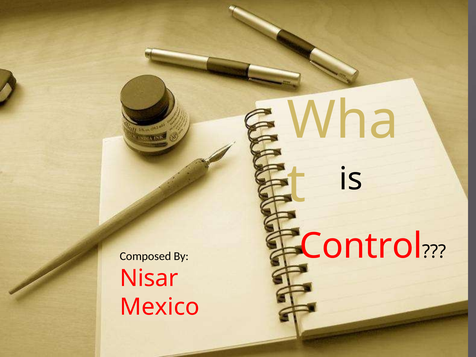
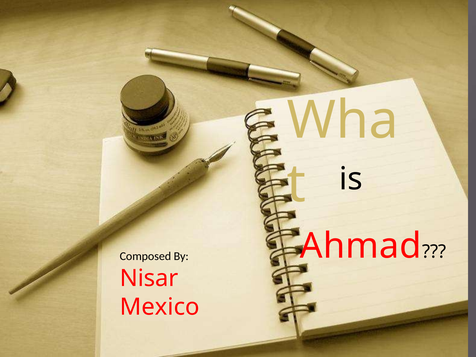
Control: Control -> Ahmad
